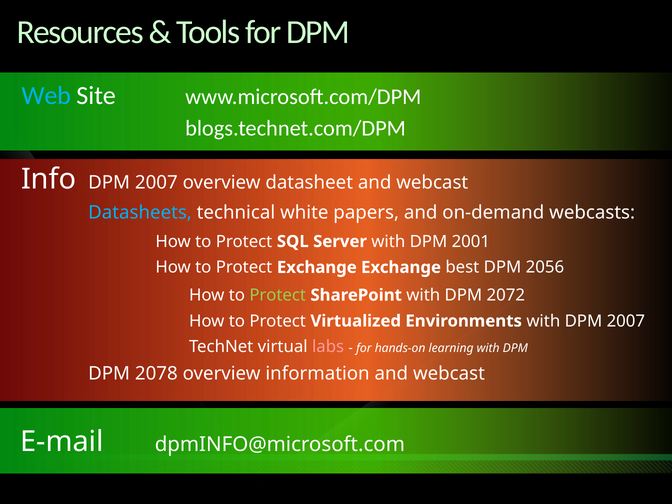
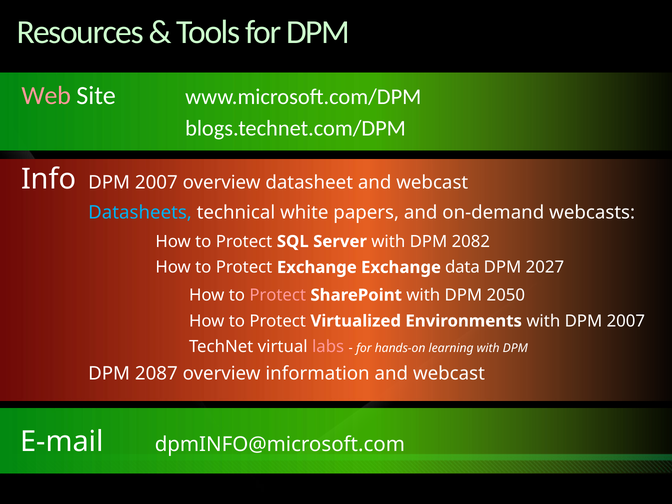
Web colour: light blue -> pink
2001: 2001 -> 2082
best: best -> data
2056: 2056 -> 2027
Protect at (278, 295) colour: light green -> pink
2072: 2072 -> 2050
2078: 2078 -> 2087
